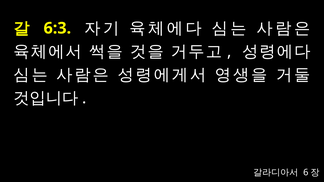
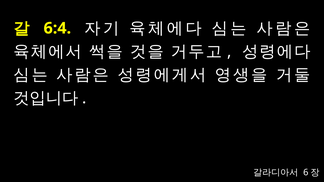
6:3: 6:3 -> 6:4
